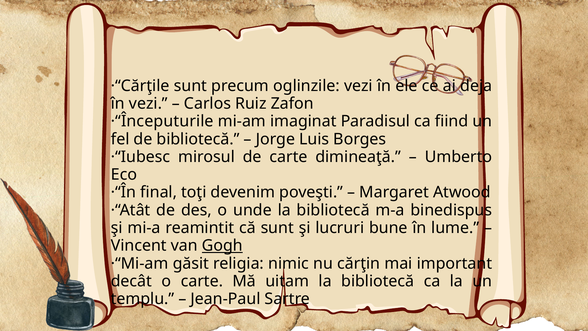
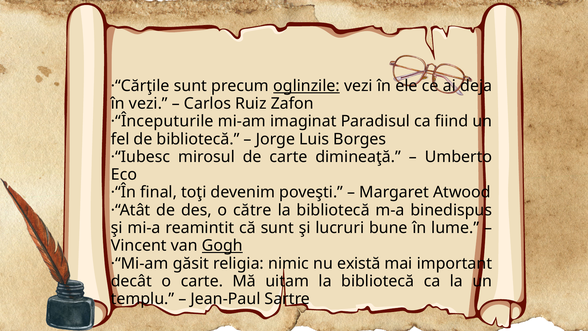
oglinzile underline: none -> present
unde: unde -> către
cărţin: cărţin -> există
